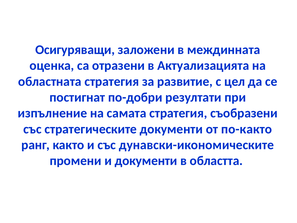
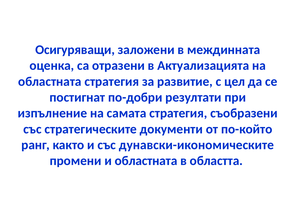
по-както: по-както -> по-който
и документи: документи -> областната
